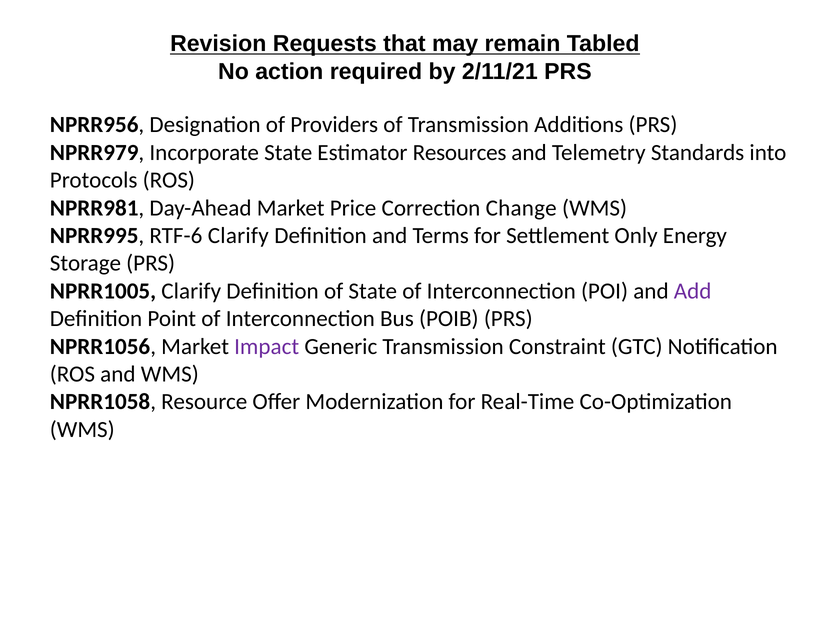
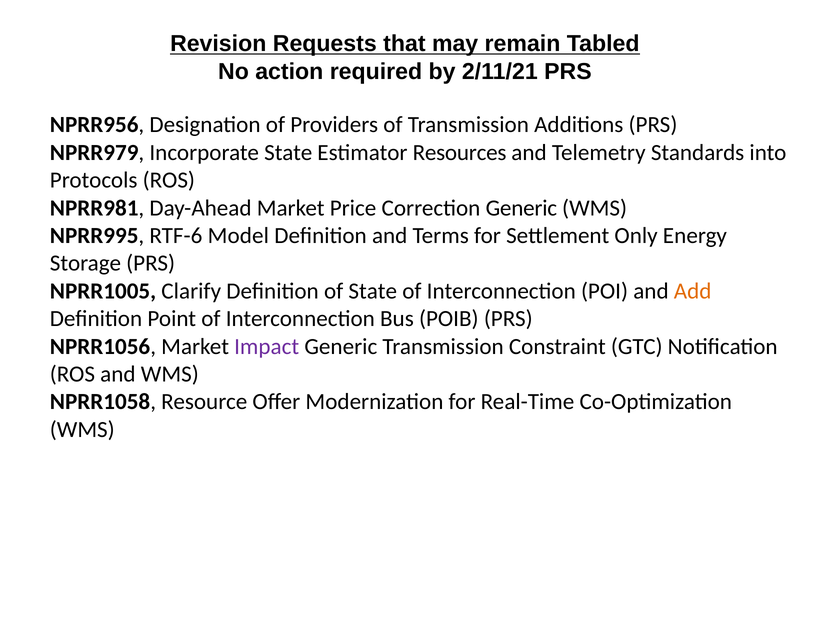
Correction Change: Change -> Generic
RTF-6 Clarify: Clarify -> Model
Add colour: purple -> orange
